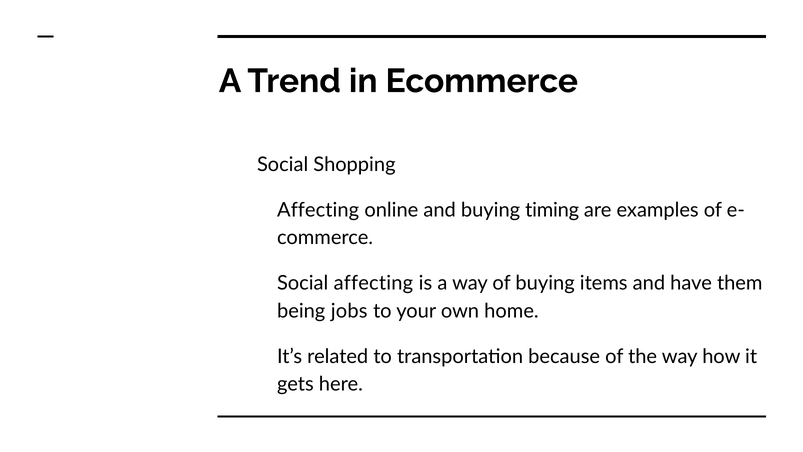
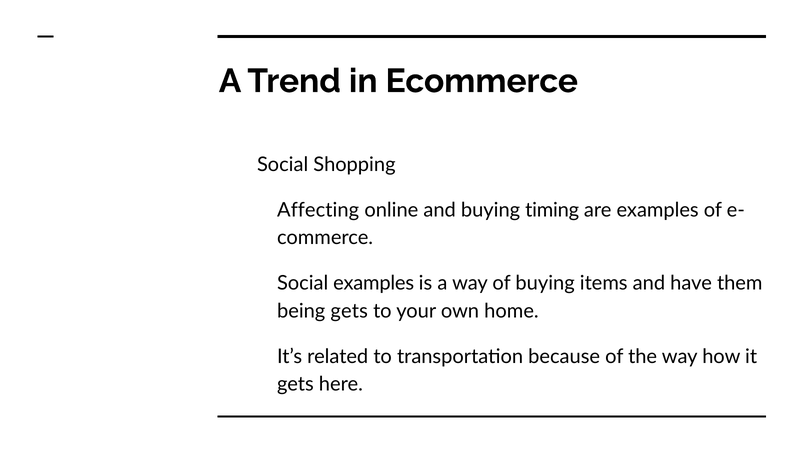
Social affecting: affecting -> examples
being jobs: jobs -> gets
